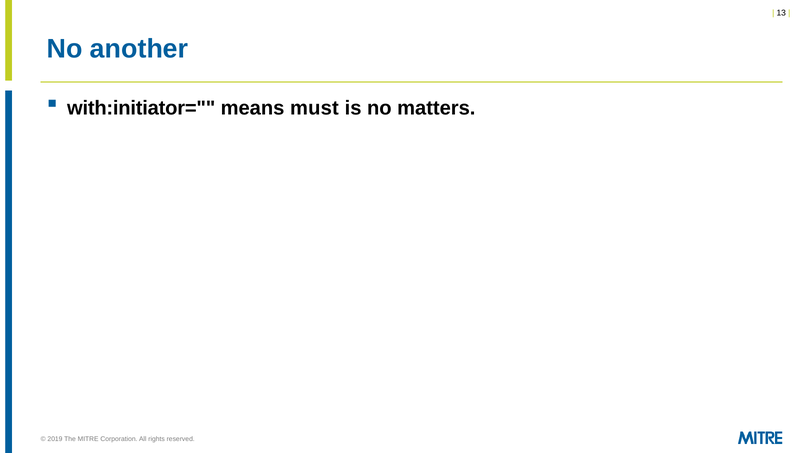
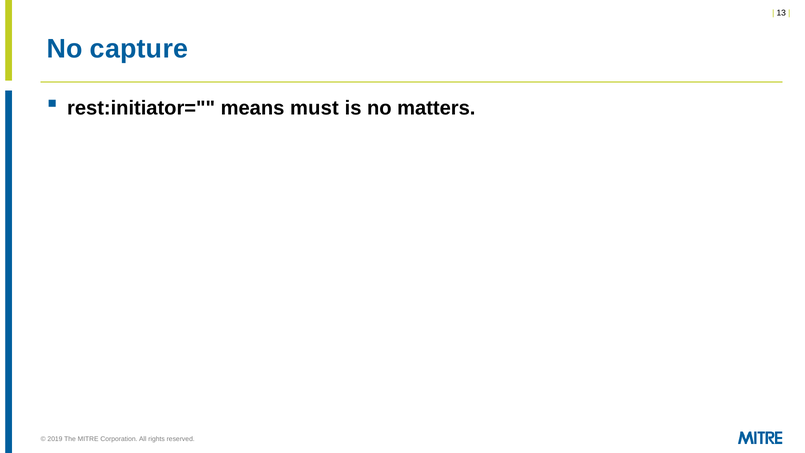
another: another -> capture
with:initiator=: with:initiator= -> rest:initiator=
